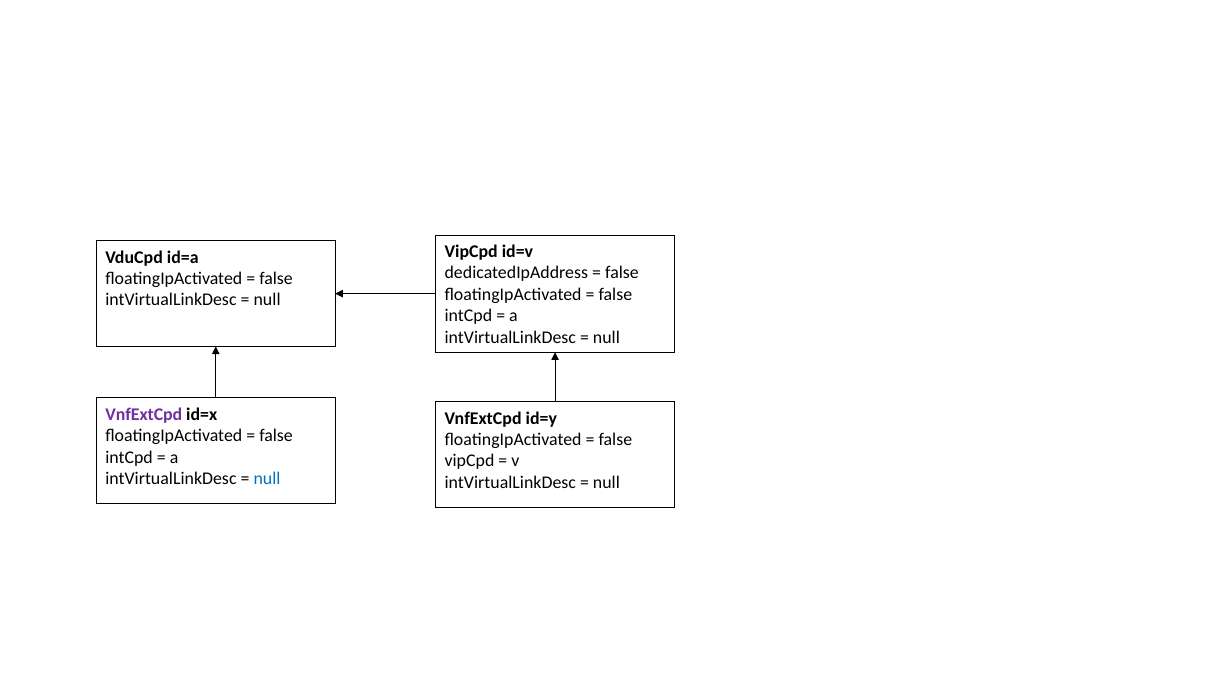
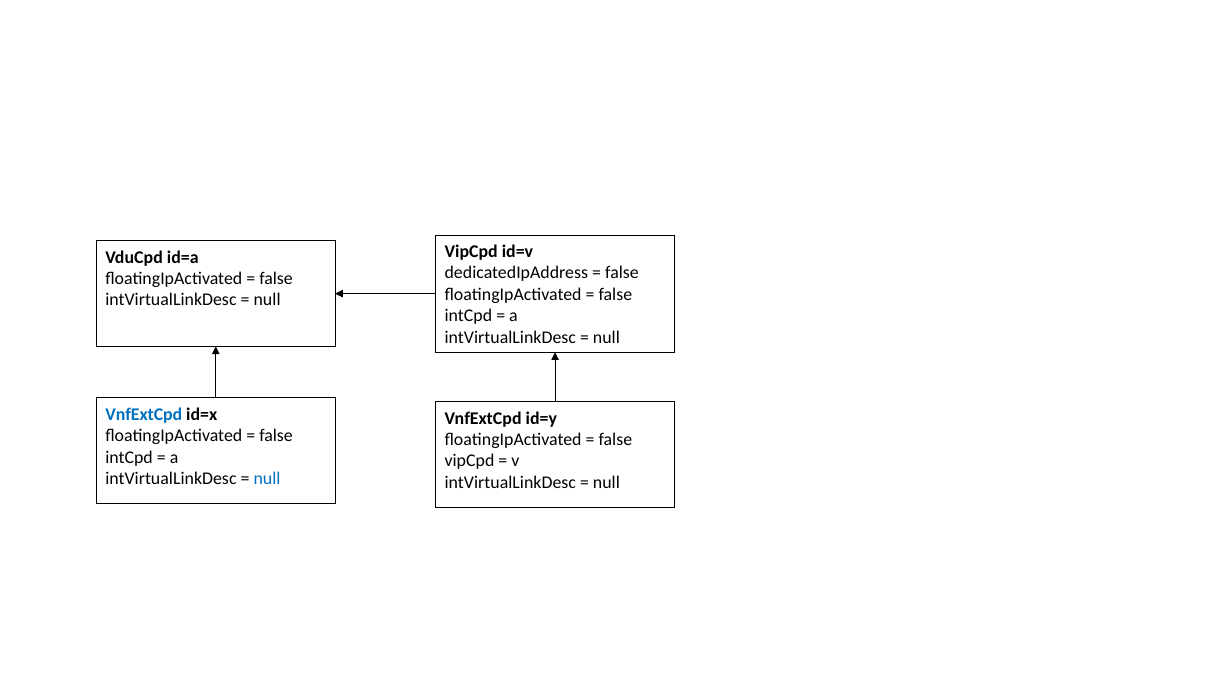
VnfExtCpd at (144, 414) colour: purple -> blue
